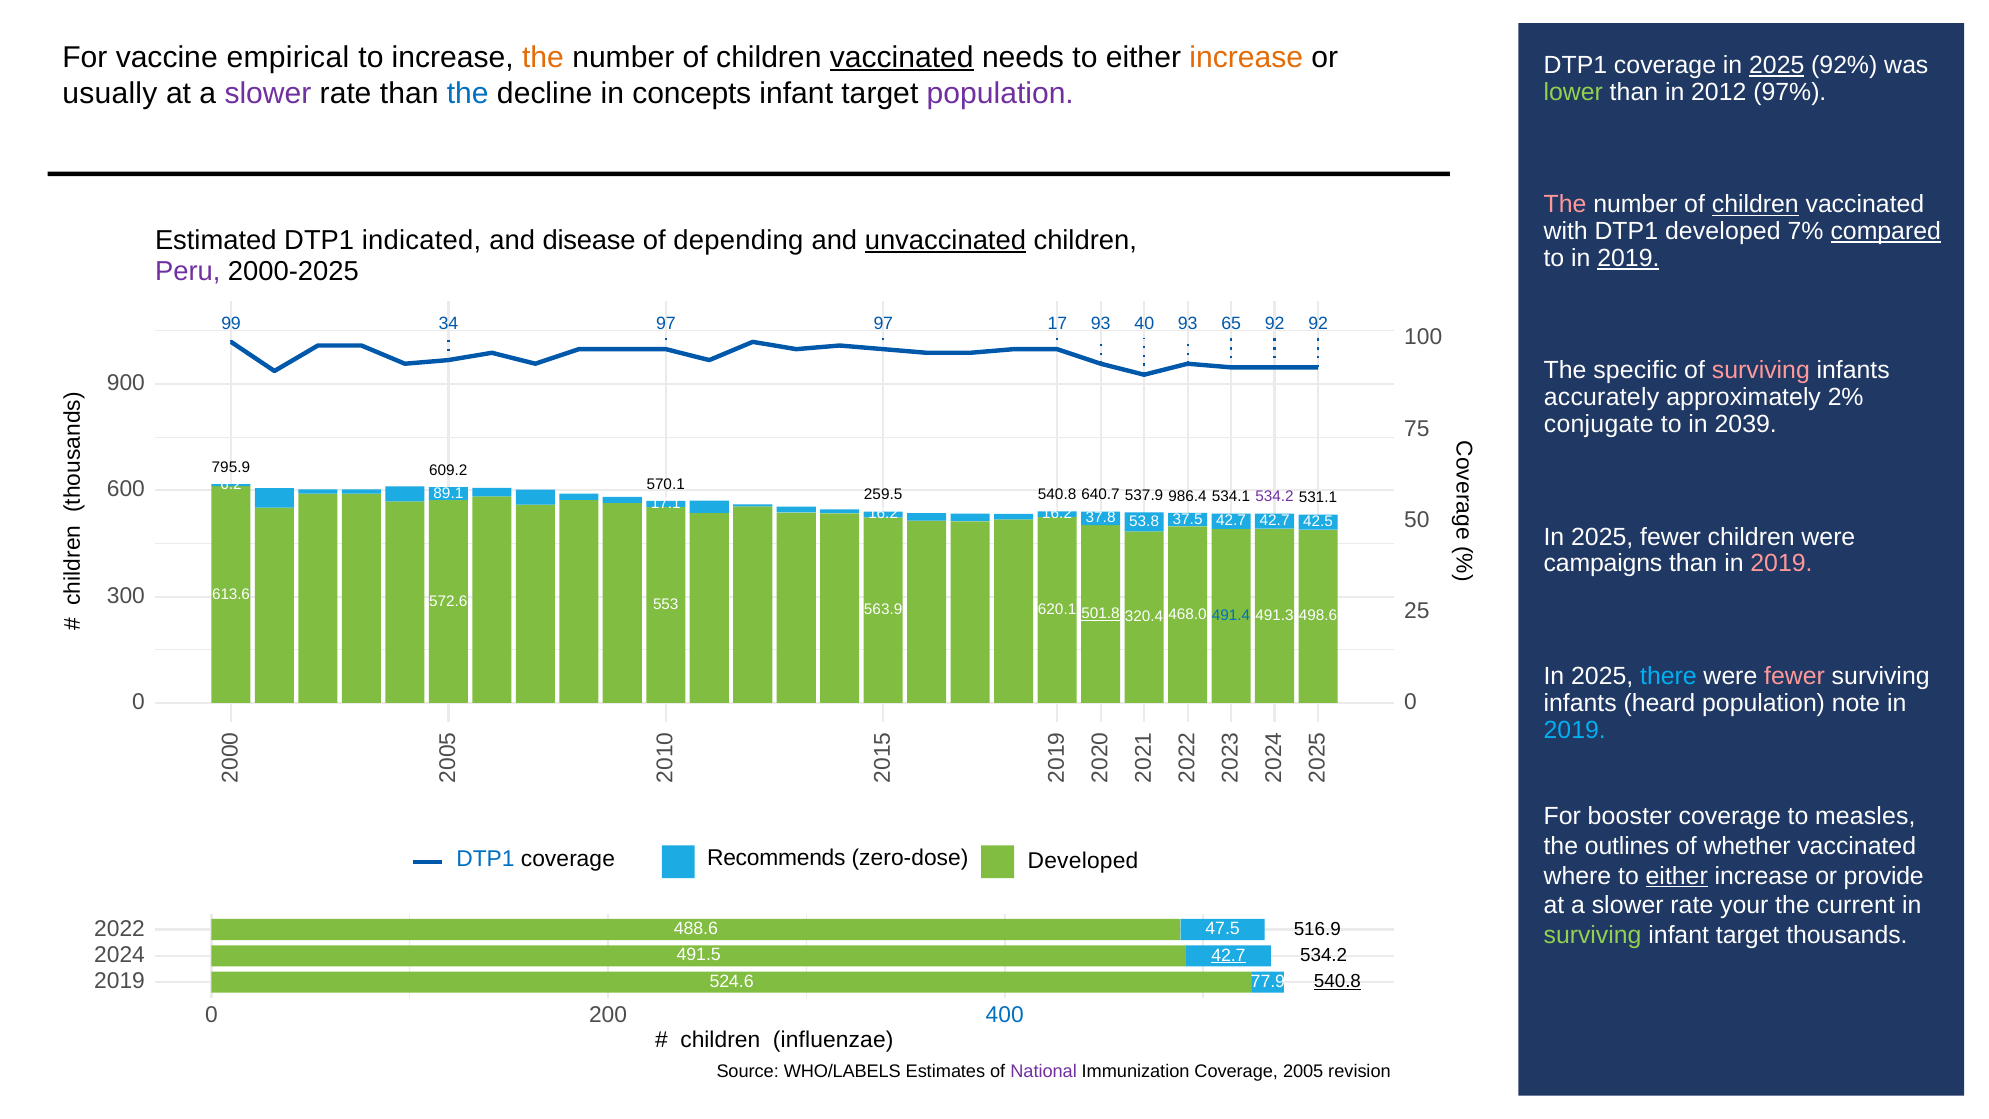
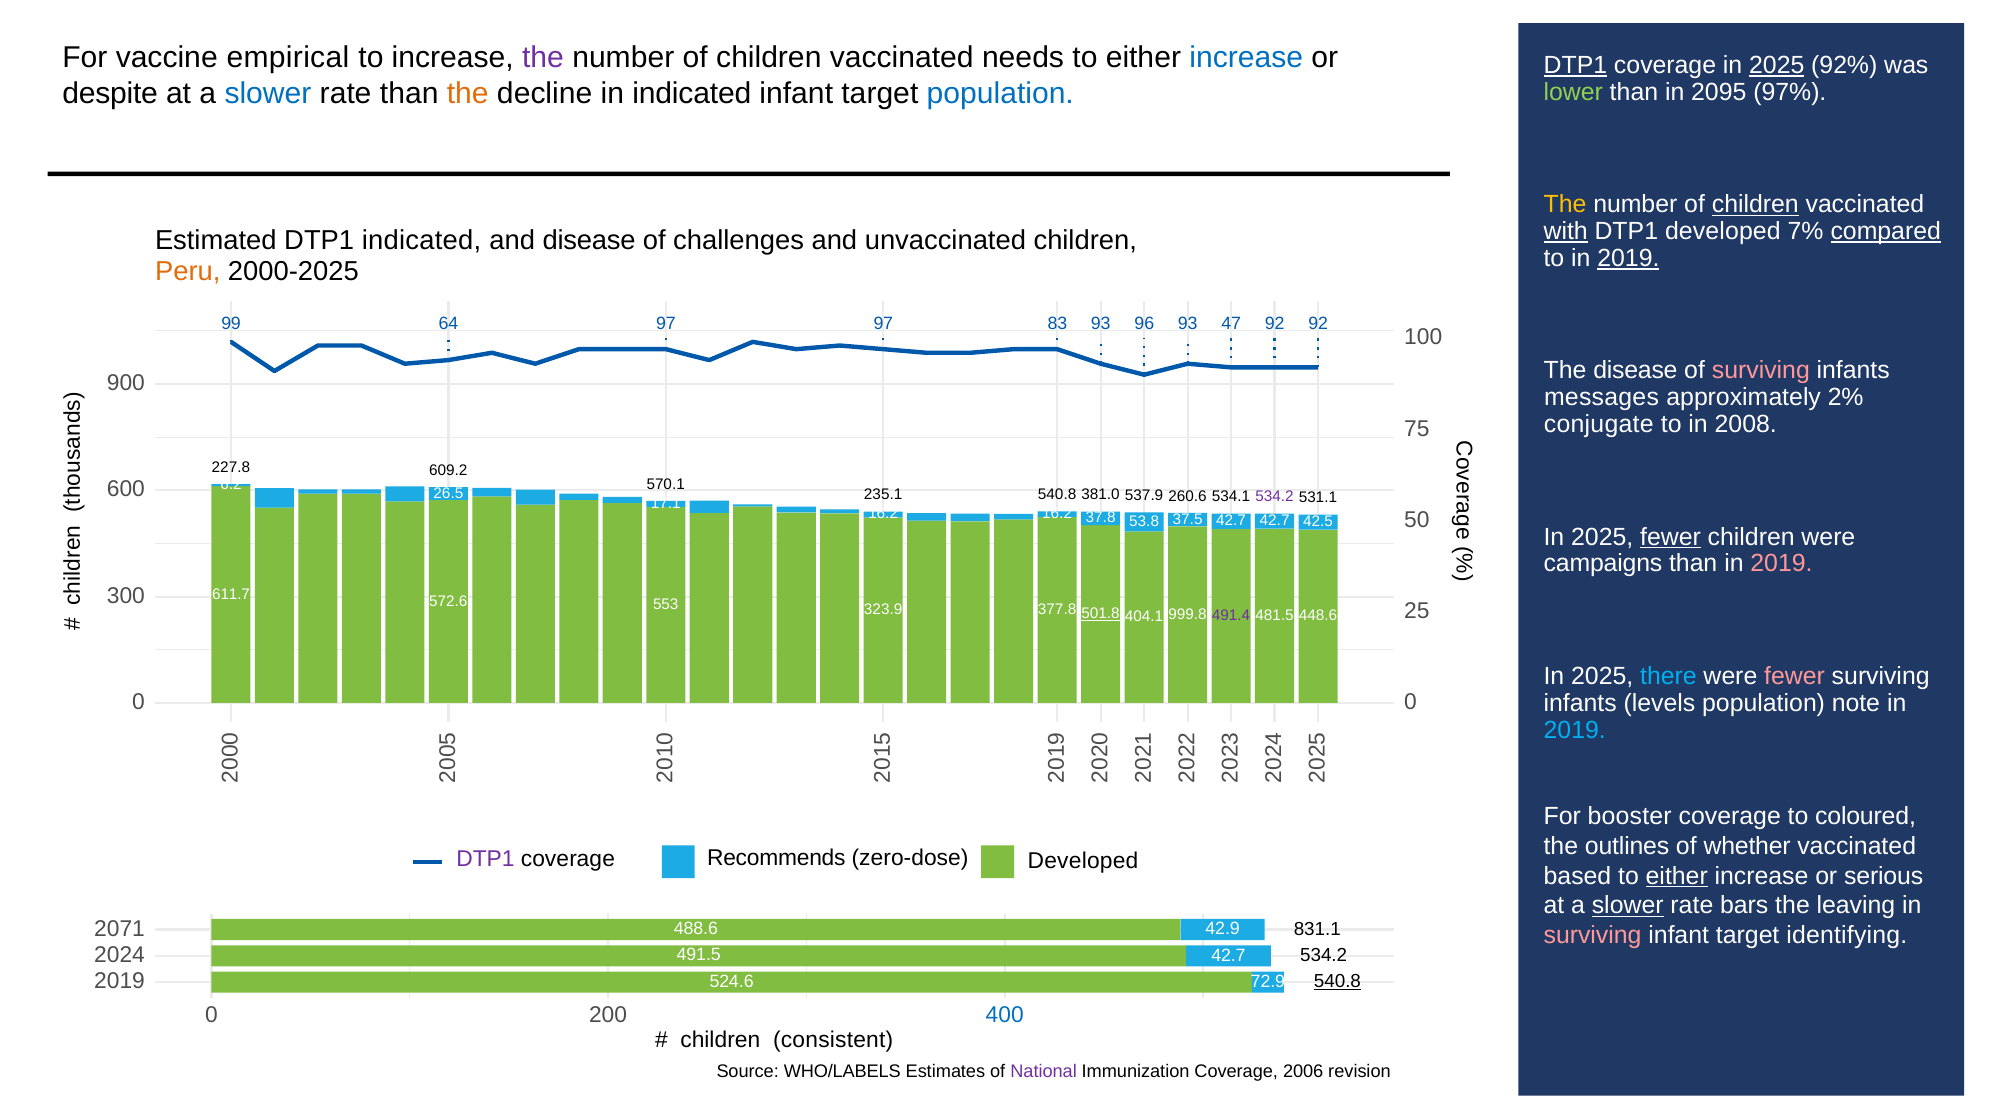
the at (543, 57) colour: orange -> purple
vaccinated at (902, 57) underline: present -> none
increase at (1246, 57) colour: orange -> blue
DTP1 at (1575, 65) underline: none -> present
usually: usually -> despite
slower at (268, 93) colour: purple -> blue
the at (468, 93) colour: blue -> orange
in concepts: concepts -> indicated
population at (1000, 93) colour: purple -> blue
2012: 2012 -> 2095
The at (1565, 205) colour: pink -> yellow
with underline: none -> present
depending: depending -> challenges
unvaccinated underline: present -> none
Peru colour: purple -> orange
34: 34 -> 64
17: 17 -> 83
40: 40 -> 96
65: 65 -> 47
The specific: specific -> disease
accurately: accurately -> messages
2039: 2039 -> 2008
795.9: 795.9 -> 227.8
89.1: 89.1 -> 26.5
259.5: 259.5 -> 235.1
640.7: 640.7 -> 381.0
986.4: 986.4 -> 260.6
fewer at (1671, 537) underline: none -> present
613.6: 613.6 -> 611.7
620.1: 620.1 -> 377.8
563.9: 563.9 -> 323.9
468.0: 468.0 -> 999.8
491.3: 491.3 -> 481.5
491.4 colour: blue -> purple
498.6: 498.6 -> 448.6
320.4: 320.4 -> 404.1
heard: heard -> levels
measles: measles -> coloured
DTP1 at (485, 858) colour: blue -> purple
where: where -> based
provide: provide -> serious
slower at (1628, 906) underline: none -> present
your: your -> bars
current: current -> leaving
2022: 2022 -> 2071
516.9: 516.9 -> 831.1
47.5: 47.5 -> 42.9
surviving at (1593, 935) colour: light green -> pink
thousands: thousands -> identifying
42.7 at (1228, 955) underline: present -> none
77.9: 77.9 -> 72.9
influenzae: influenzae -> consistent
2005: 2005 -> 2006
